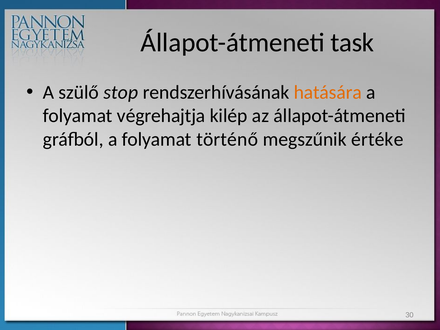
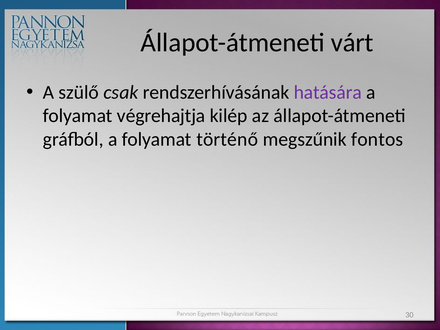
task: task -> várt
stop: stop -> csak
hatására colour: orange -> purple
értéke: értéke -> fontos
